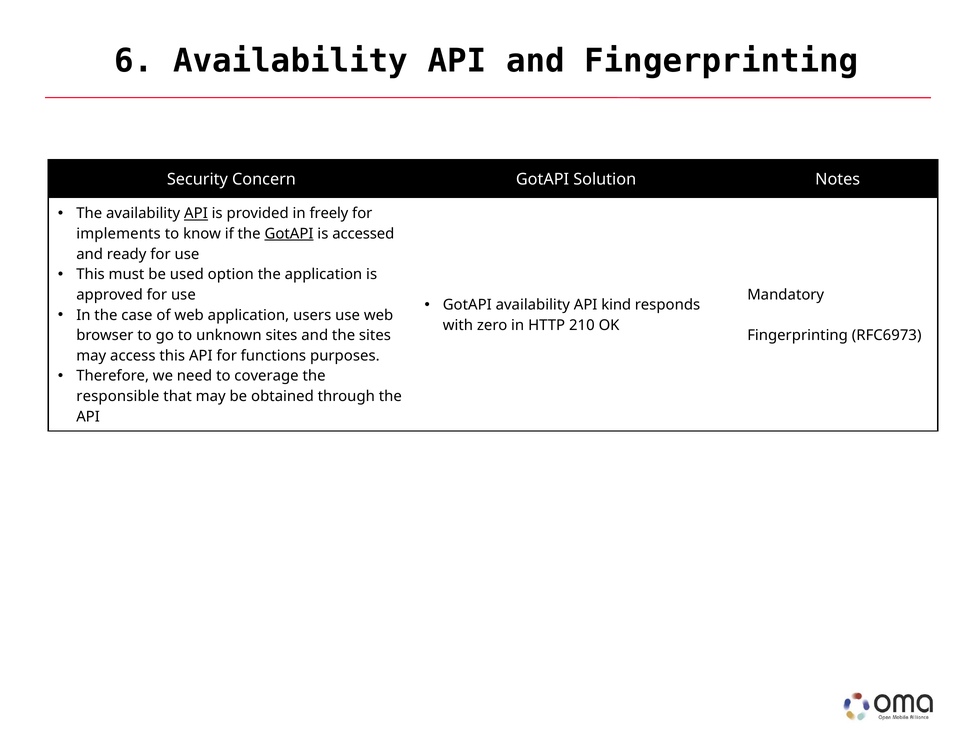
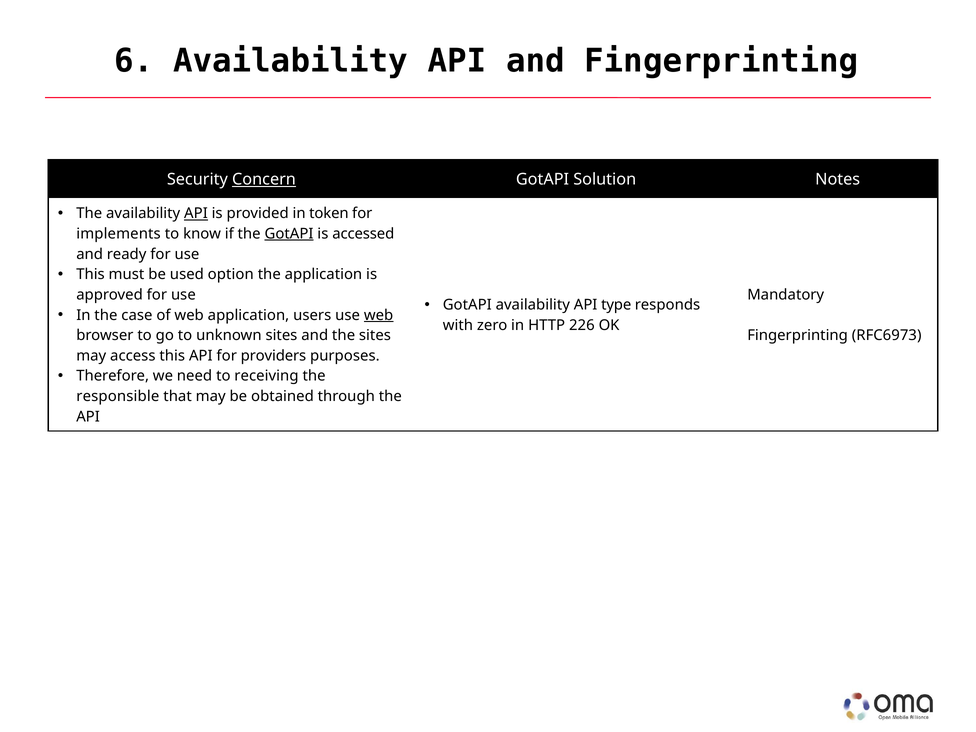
Concern underline: none -> present
freely: freely -> token
kind: kind -> type
web at (379, 315) underline: none -> present
210: 210 -> 226
functions: functions -> providers
coverage: coverage -> receiving
